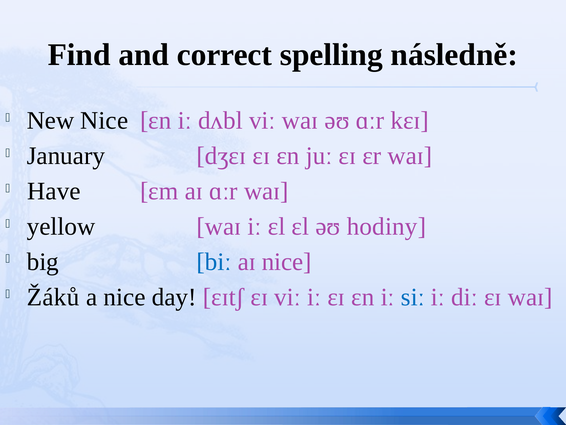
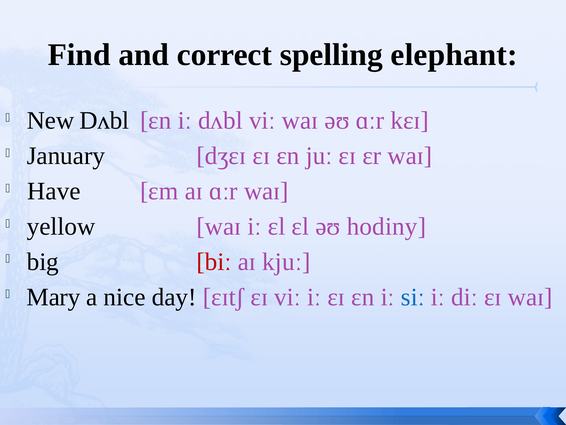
následně: následně -> elephant
New Nice: Nice -> Dʌbl
biː colour: blue -> red
aɪ nice: nice -> kjuː
Žáků: Žáků -> Mary
